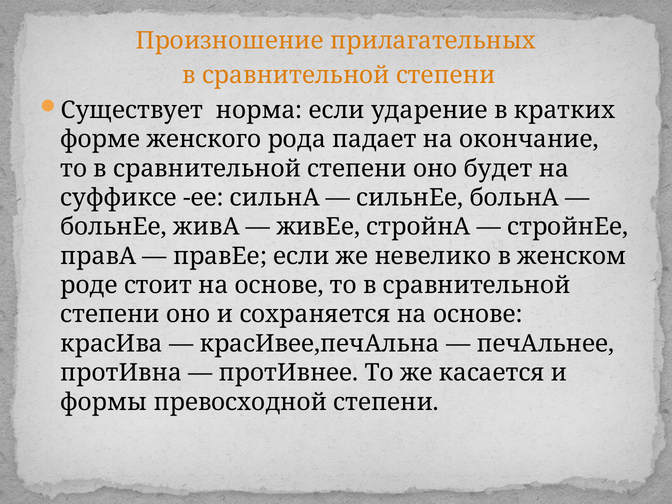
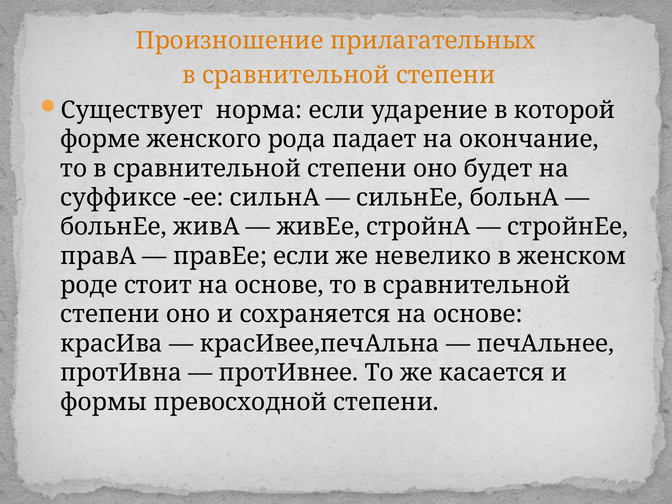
кратких: кратких -> которой
